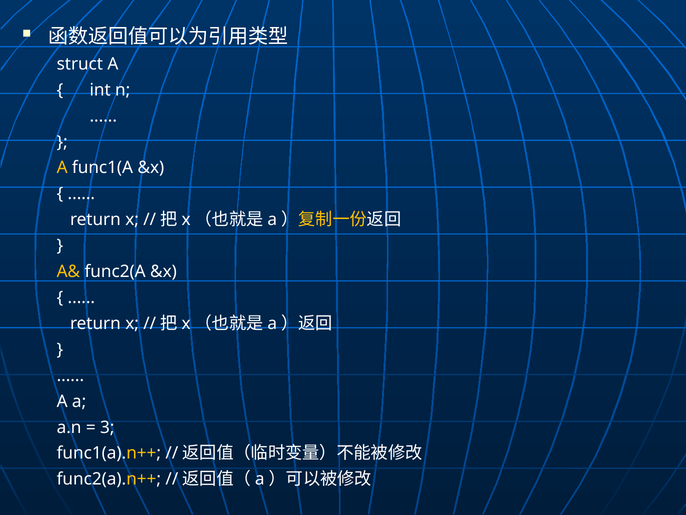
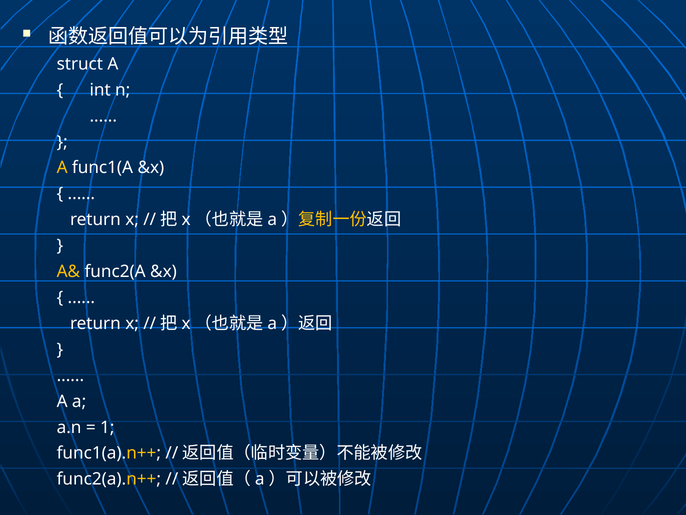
3: 3 -> 1
